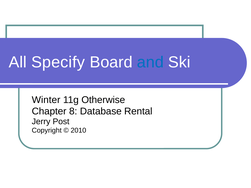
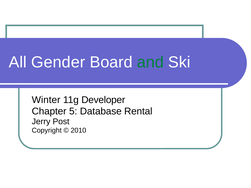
Specify: Specify -> Gender
and colour: blue -> green
Otherwise: Otherwise -> Developer
8: 8 -> 5
